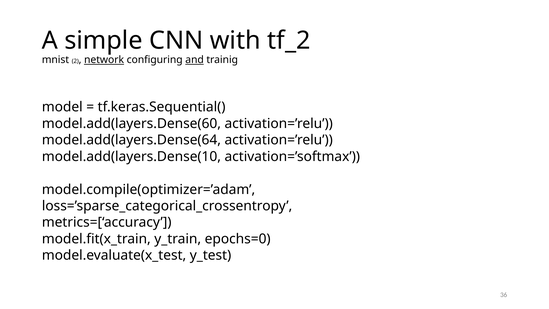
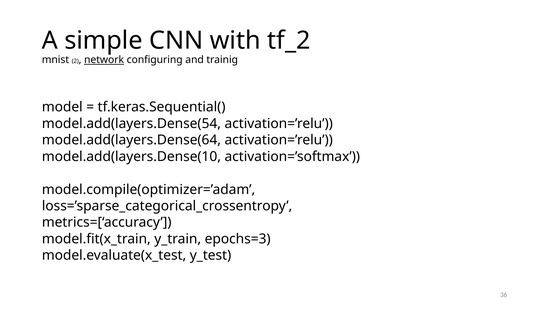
and underline: present -> none
model.add(layers.Dense(60: model.add(layers.Dense(60 -> model.add(layers.Dense(54
epochs=0: epochs=0 -> epochs=3
